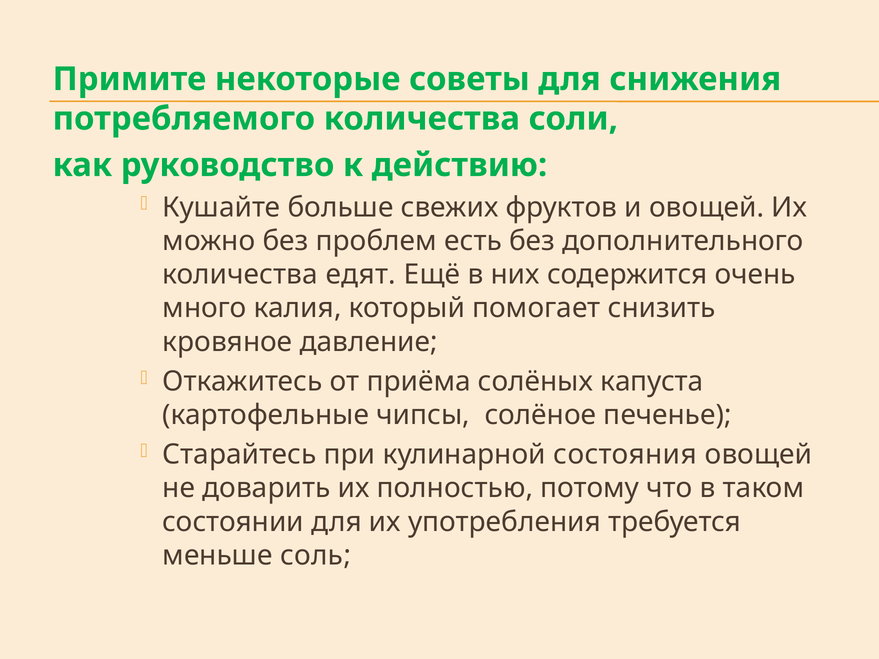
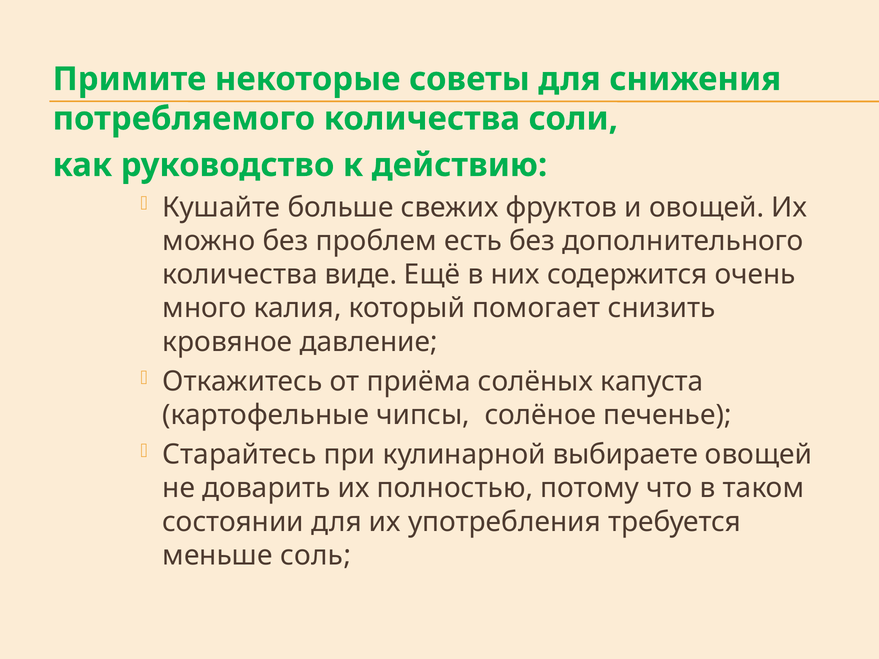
едят: едят -> виде
состояния: состояния -> выбираете
